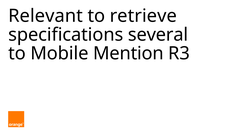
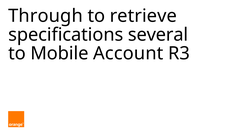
Relevant: Relevant -> Through
Mention: Mention -> Account
